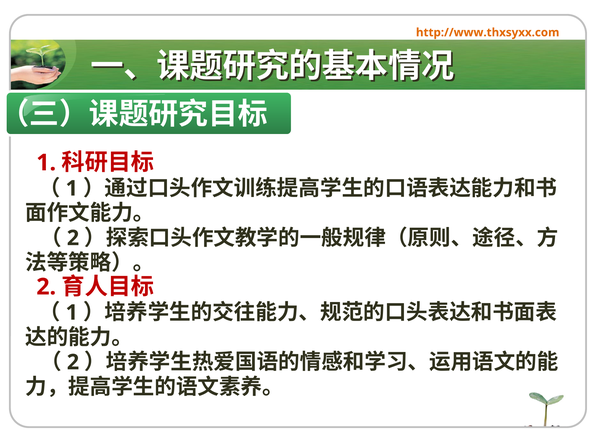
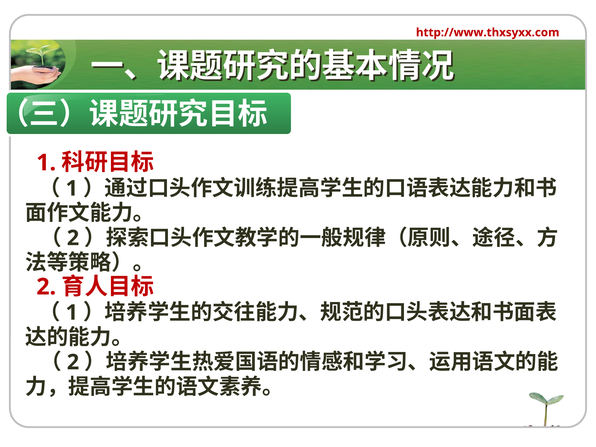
http://www.thxsyxx.com colour: orange -> red
